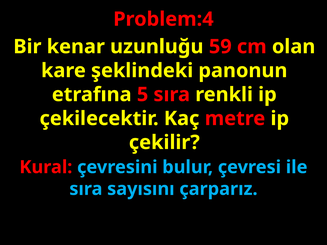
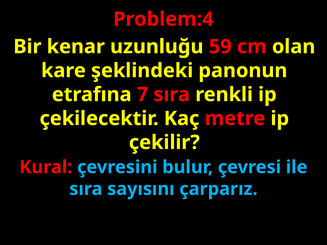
5: 5 -> 7
